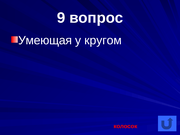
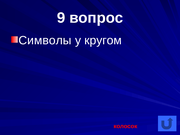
Умеющая: Умеющая -> Символы
